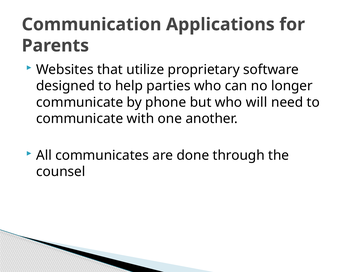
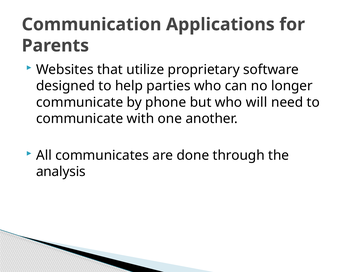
counsel: counsel -> analysis
